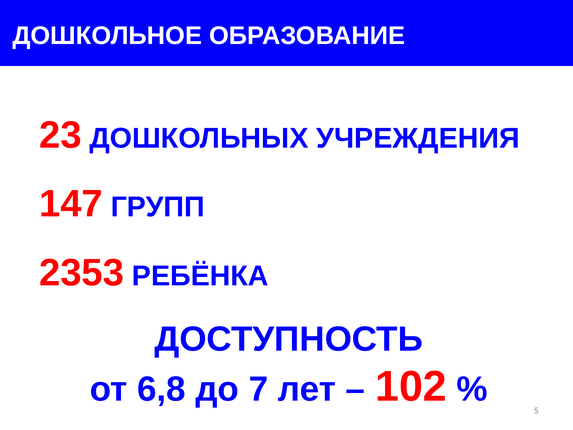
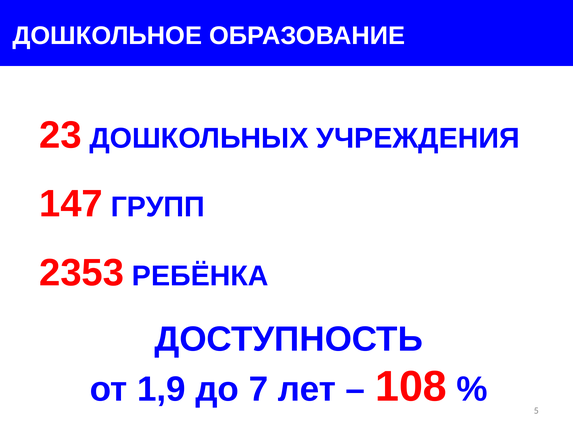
6,8: 6,8 -> 1,9
102: 102 -> 108
